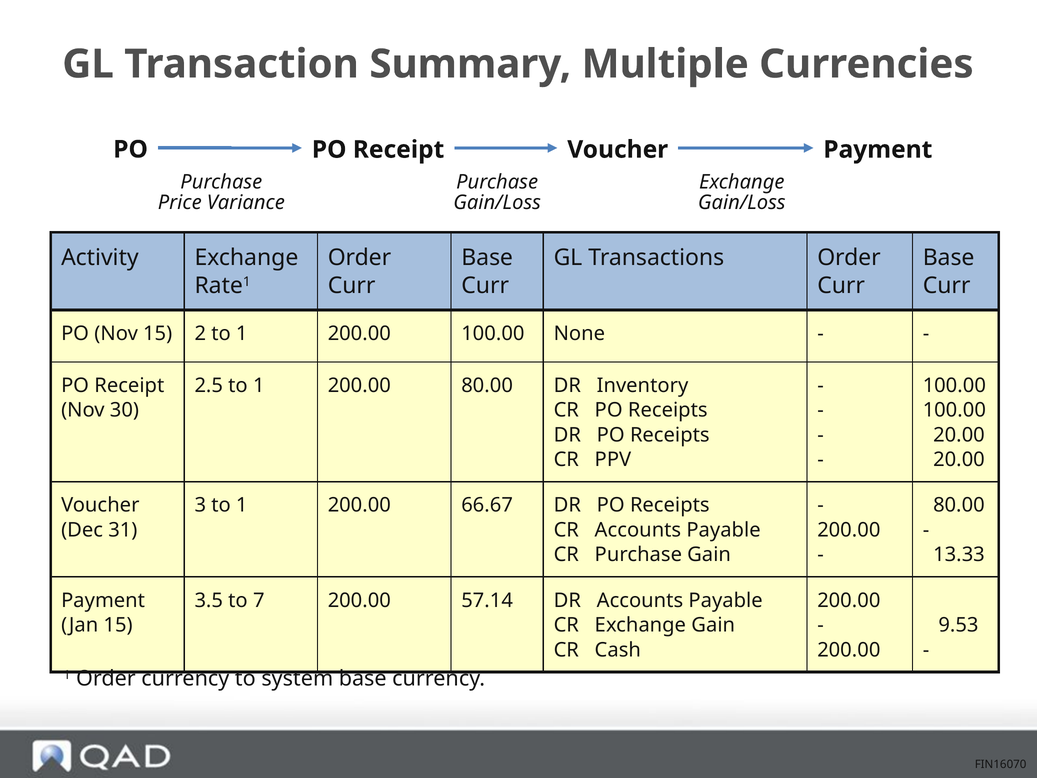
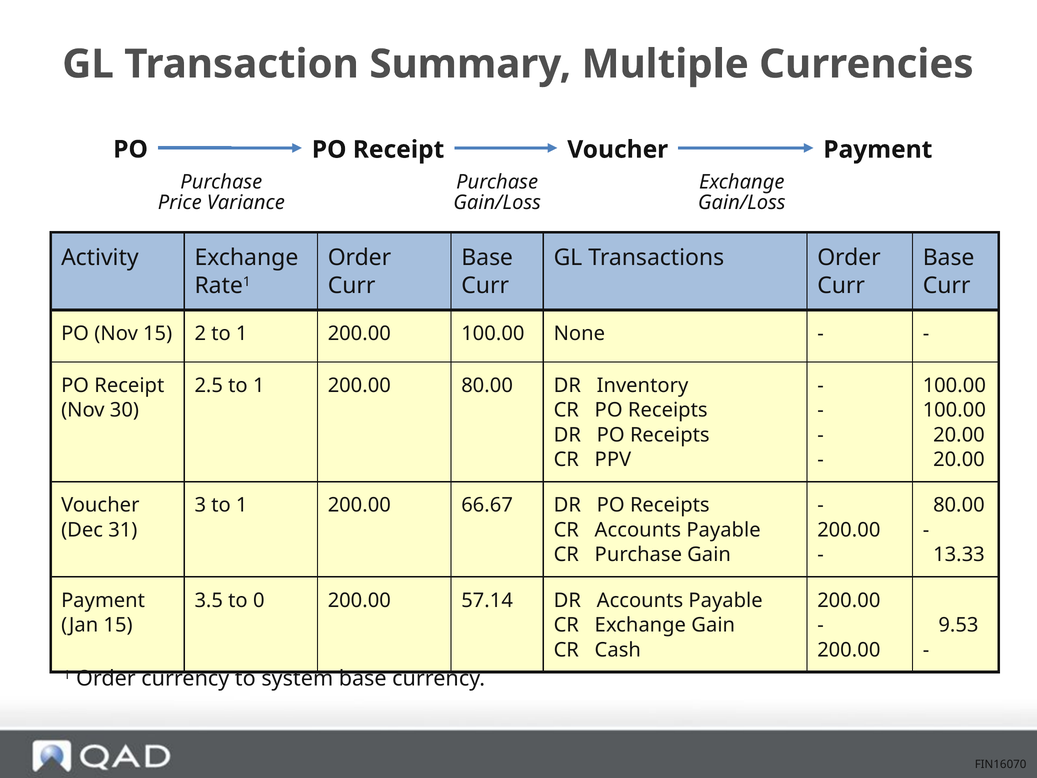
7: 7 -> 0
